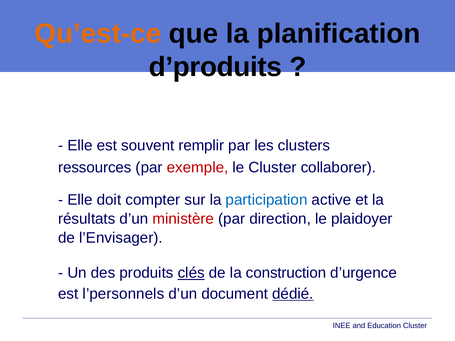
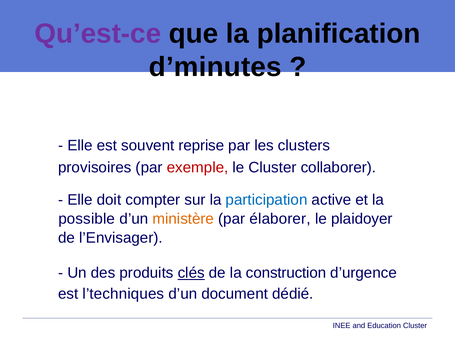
Qu’est-ce colour: orange -> purple
d’produits: d’produits -> d’minutes
remplir: remplir -> reprise
ressources: ressources -> provisoires
résultats: résultats -> possible
ministère colour: red -> orange
direction: direction -> élaborer
l’personnels: l’personnels -> l’techniques
dédié underline: present -> none
